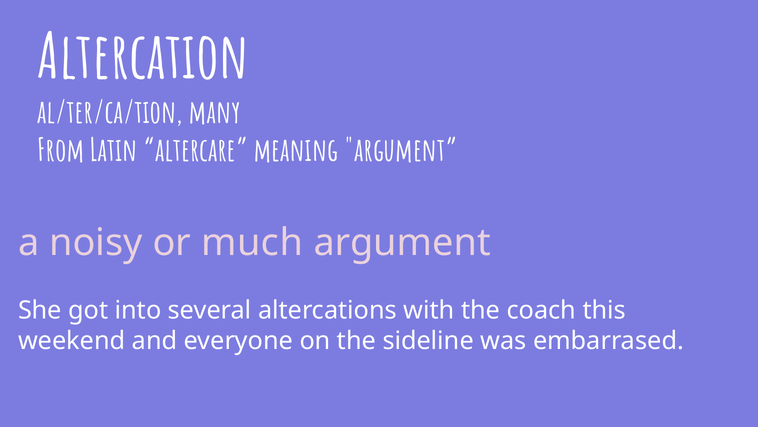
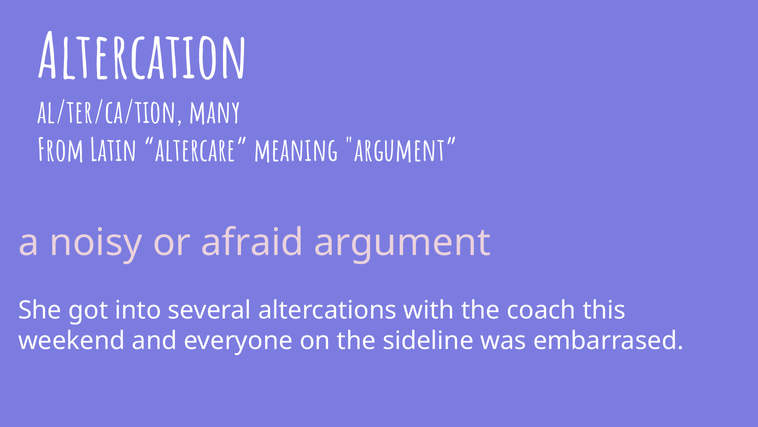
much: much -> afraid
